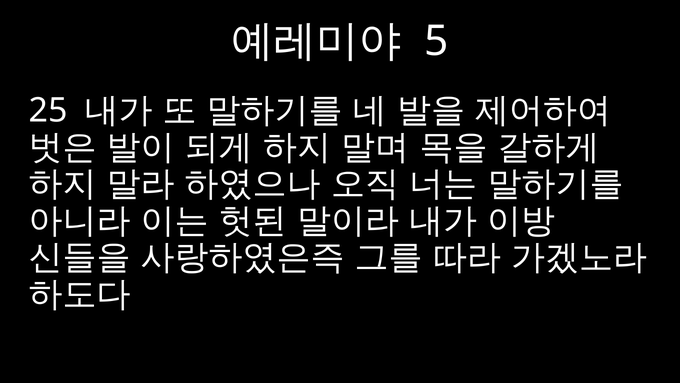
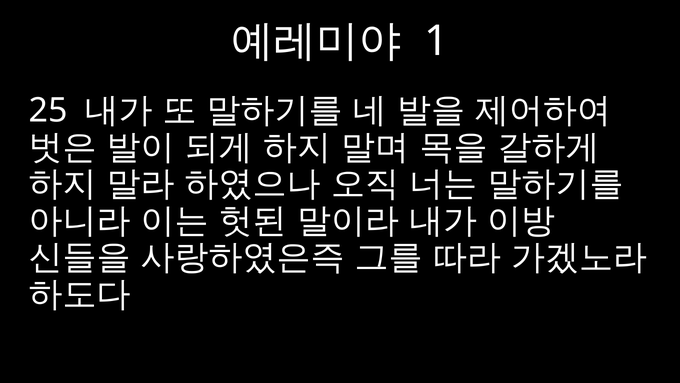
5: 5 -> 1
